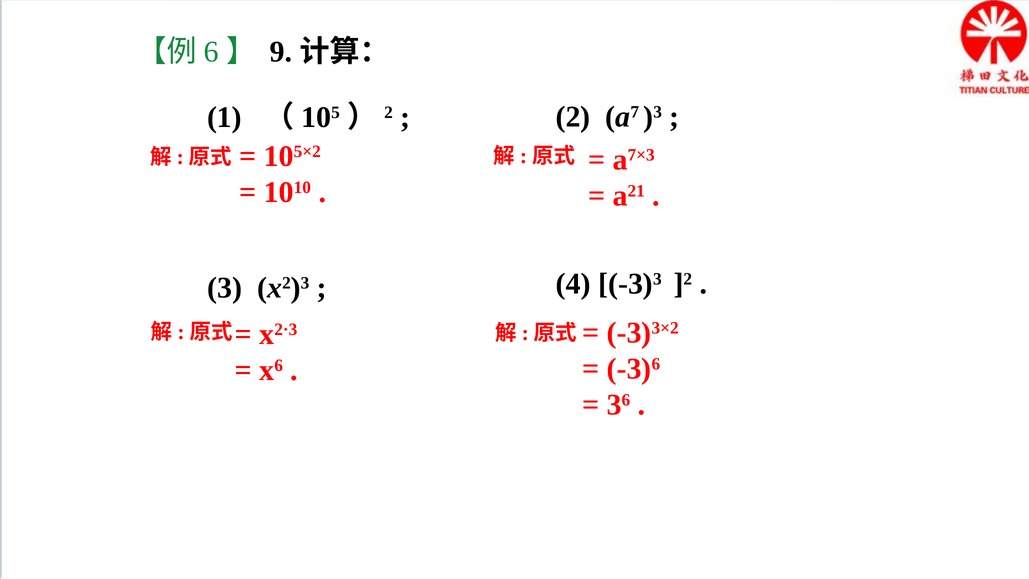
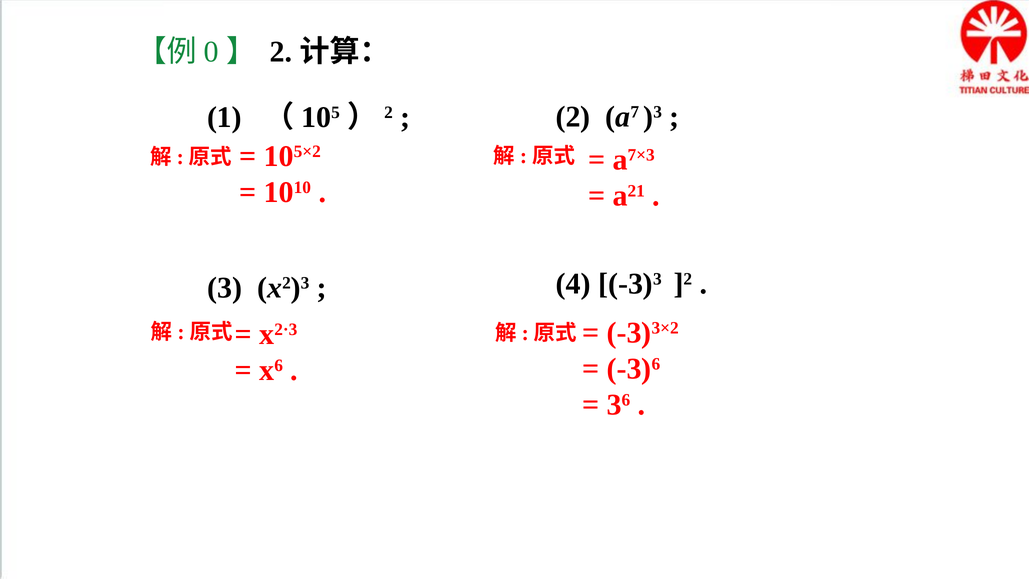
6: 6 -> 0
9 at (281, 52): 9 -> 2
